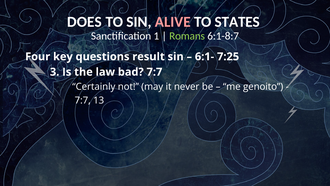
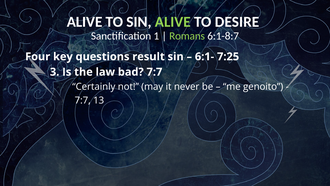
DOES at (84, 22): DOES -> ALIVE
ALIVE at (173, 22) colour: pink -> light green
STATES: STATES -> DESIRE
